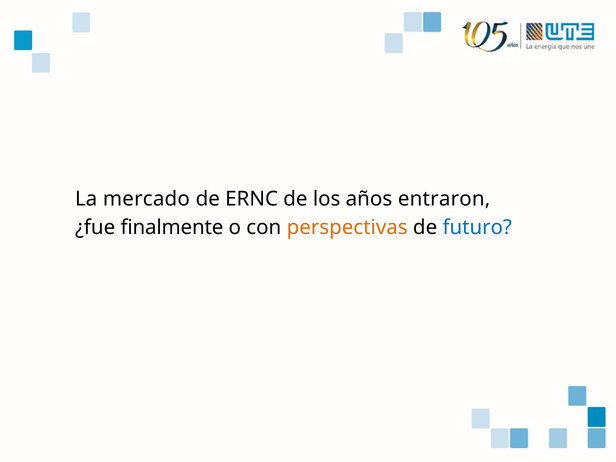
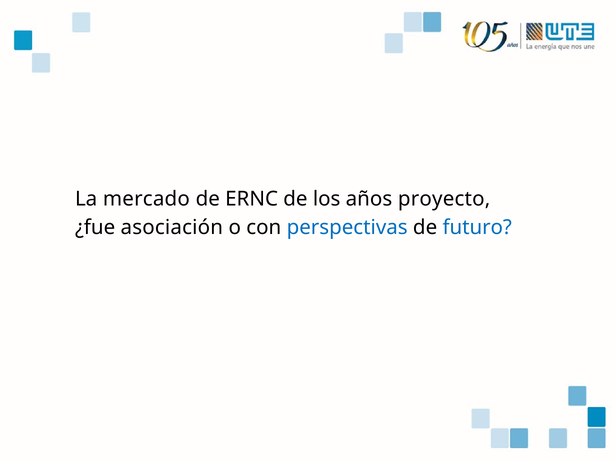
entraron: entraron -> proyecto
finalmente: finalmente -> asociación
perspectivas colour: orange -> blue
